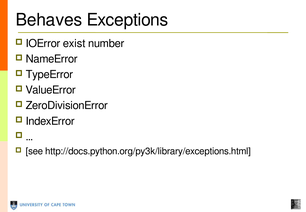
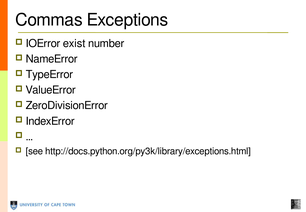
Behaves: Behaves -> Commas
